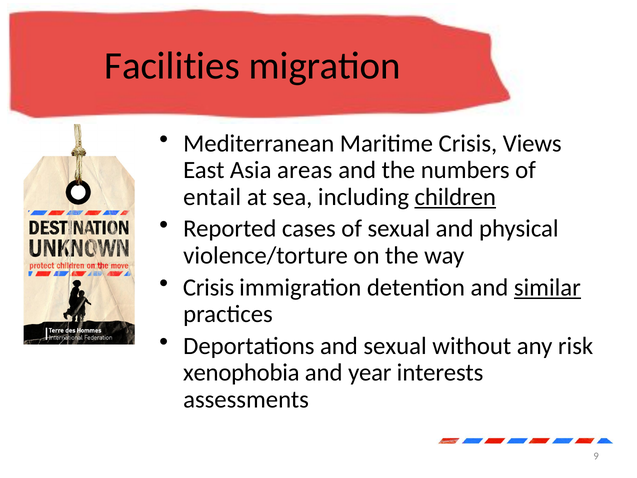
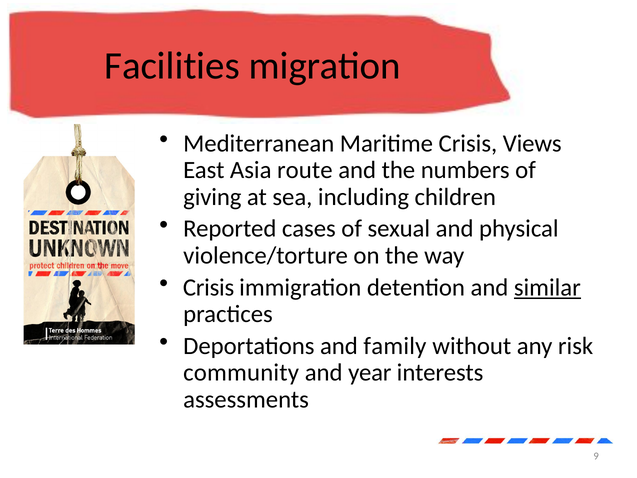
areas: areas -> route
entail: entail -> giving
children underline: present -> none
and sexual: sexual -> family
xenophobia: xenophobia -> community
